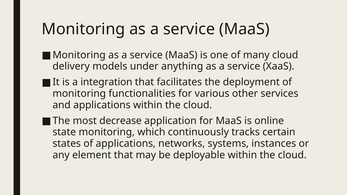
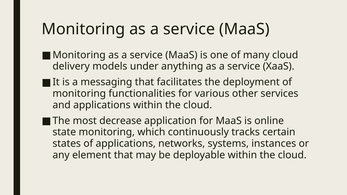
integration: integration -> messaging
